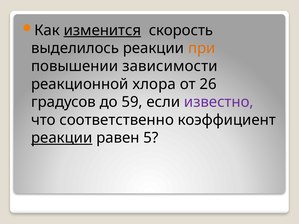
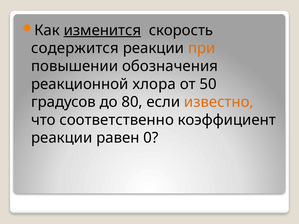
выделилось: выделилось -> содержится
зависимости: зависимости -> обозначения
26: 26 -> 50
59: 59 -> 80
известно colour: purple -> orange
реакции at (62, 138) underline: present -> none
5: 5 -> 0
